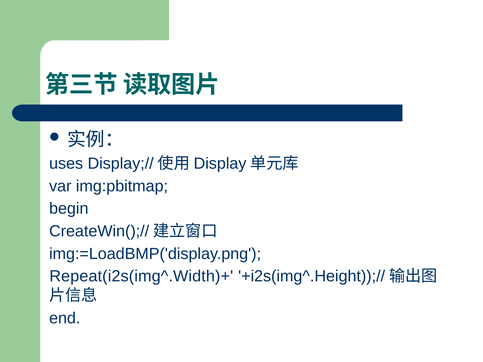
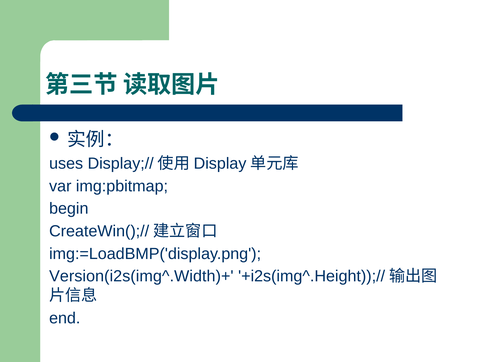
Repeat(i2s(img^.Width)+: Repeat(i2s(img^.Width)+ -> Version(i2s(img^.Width)+
